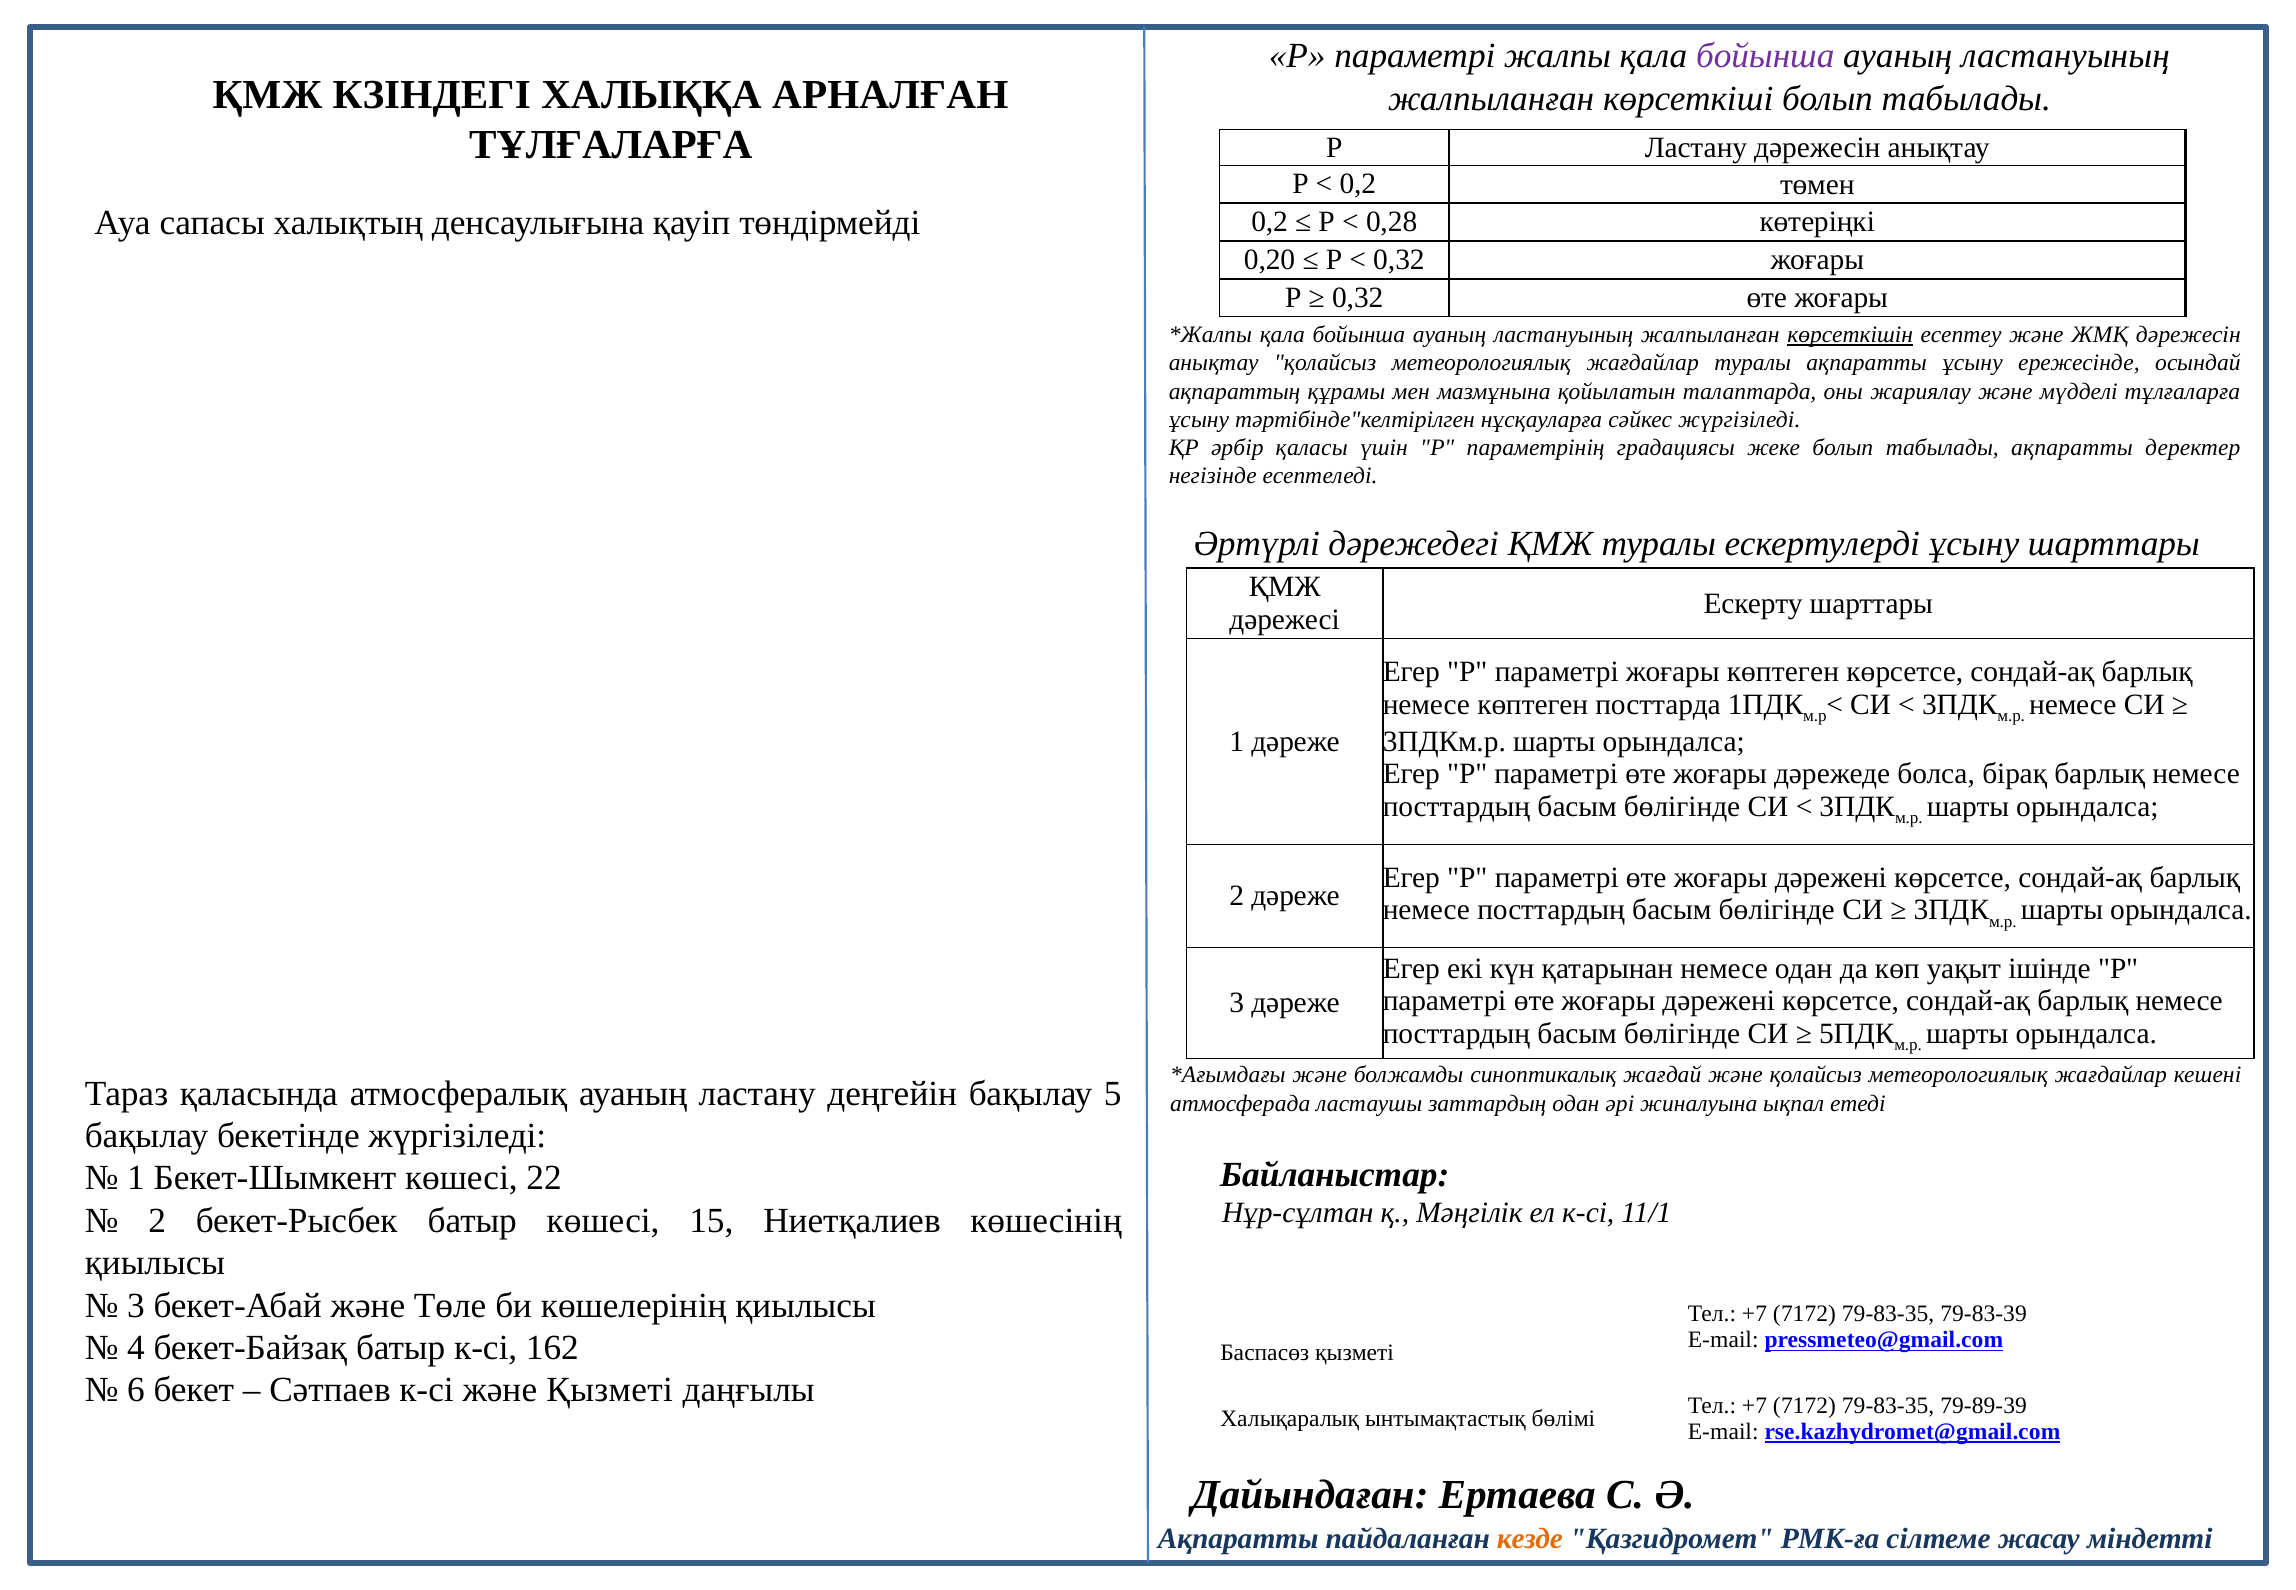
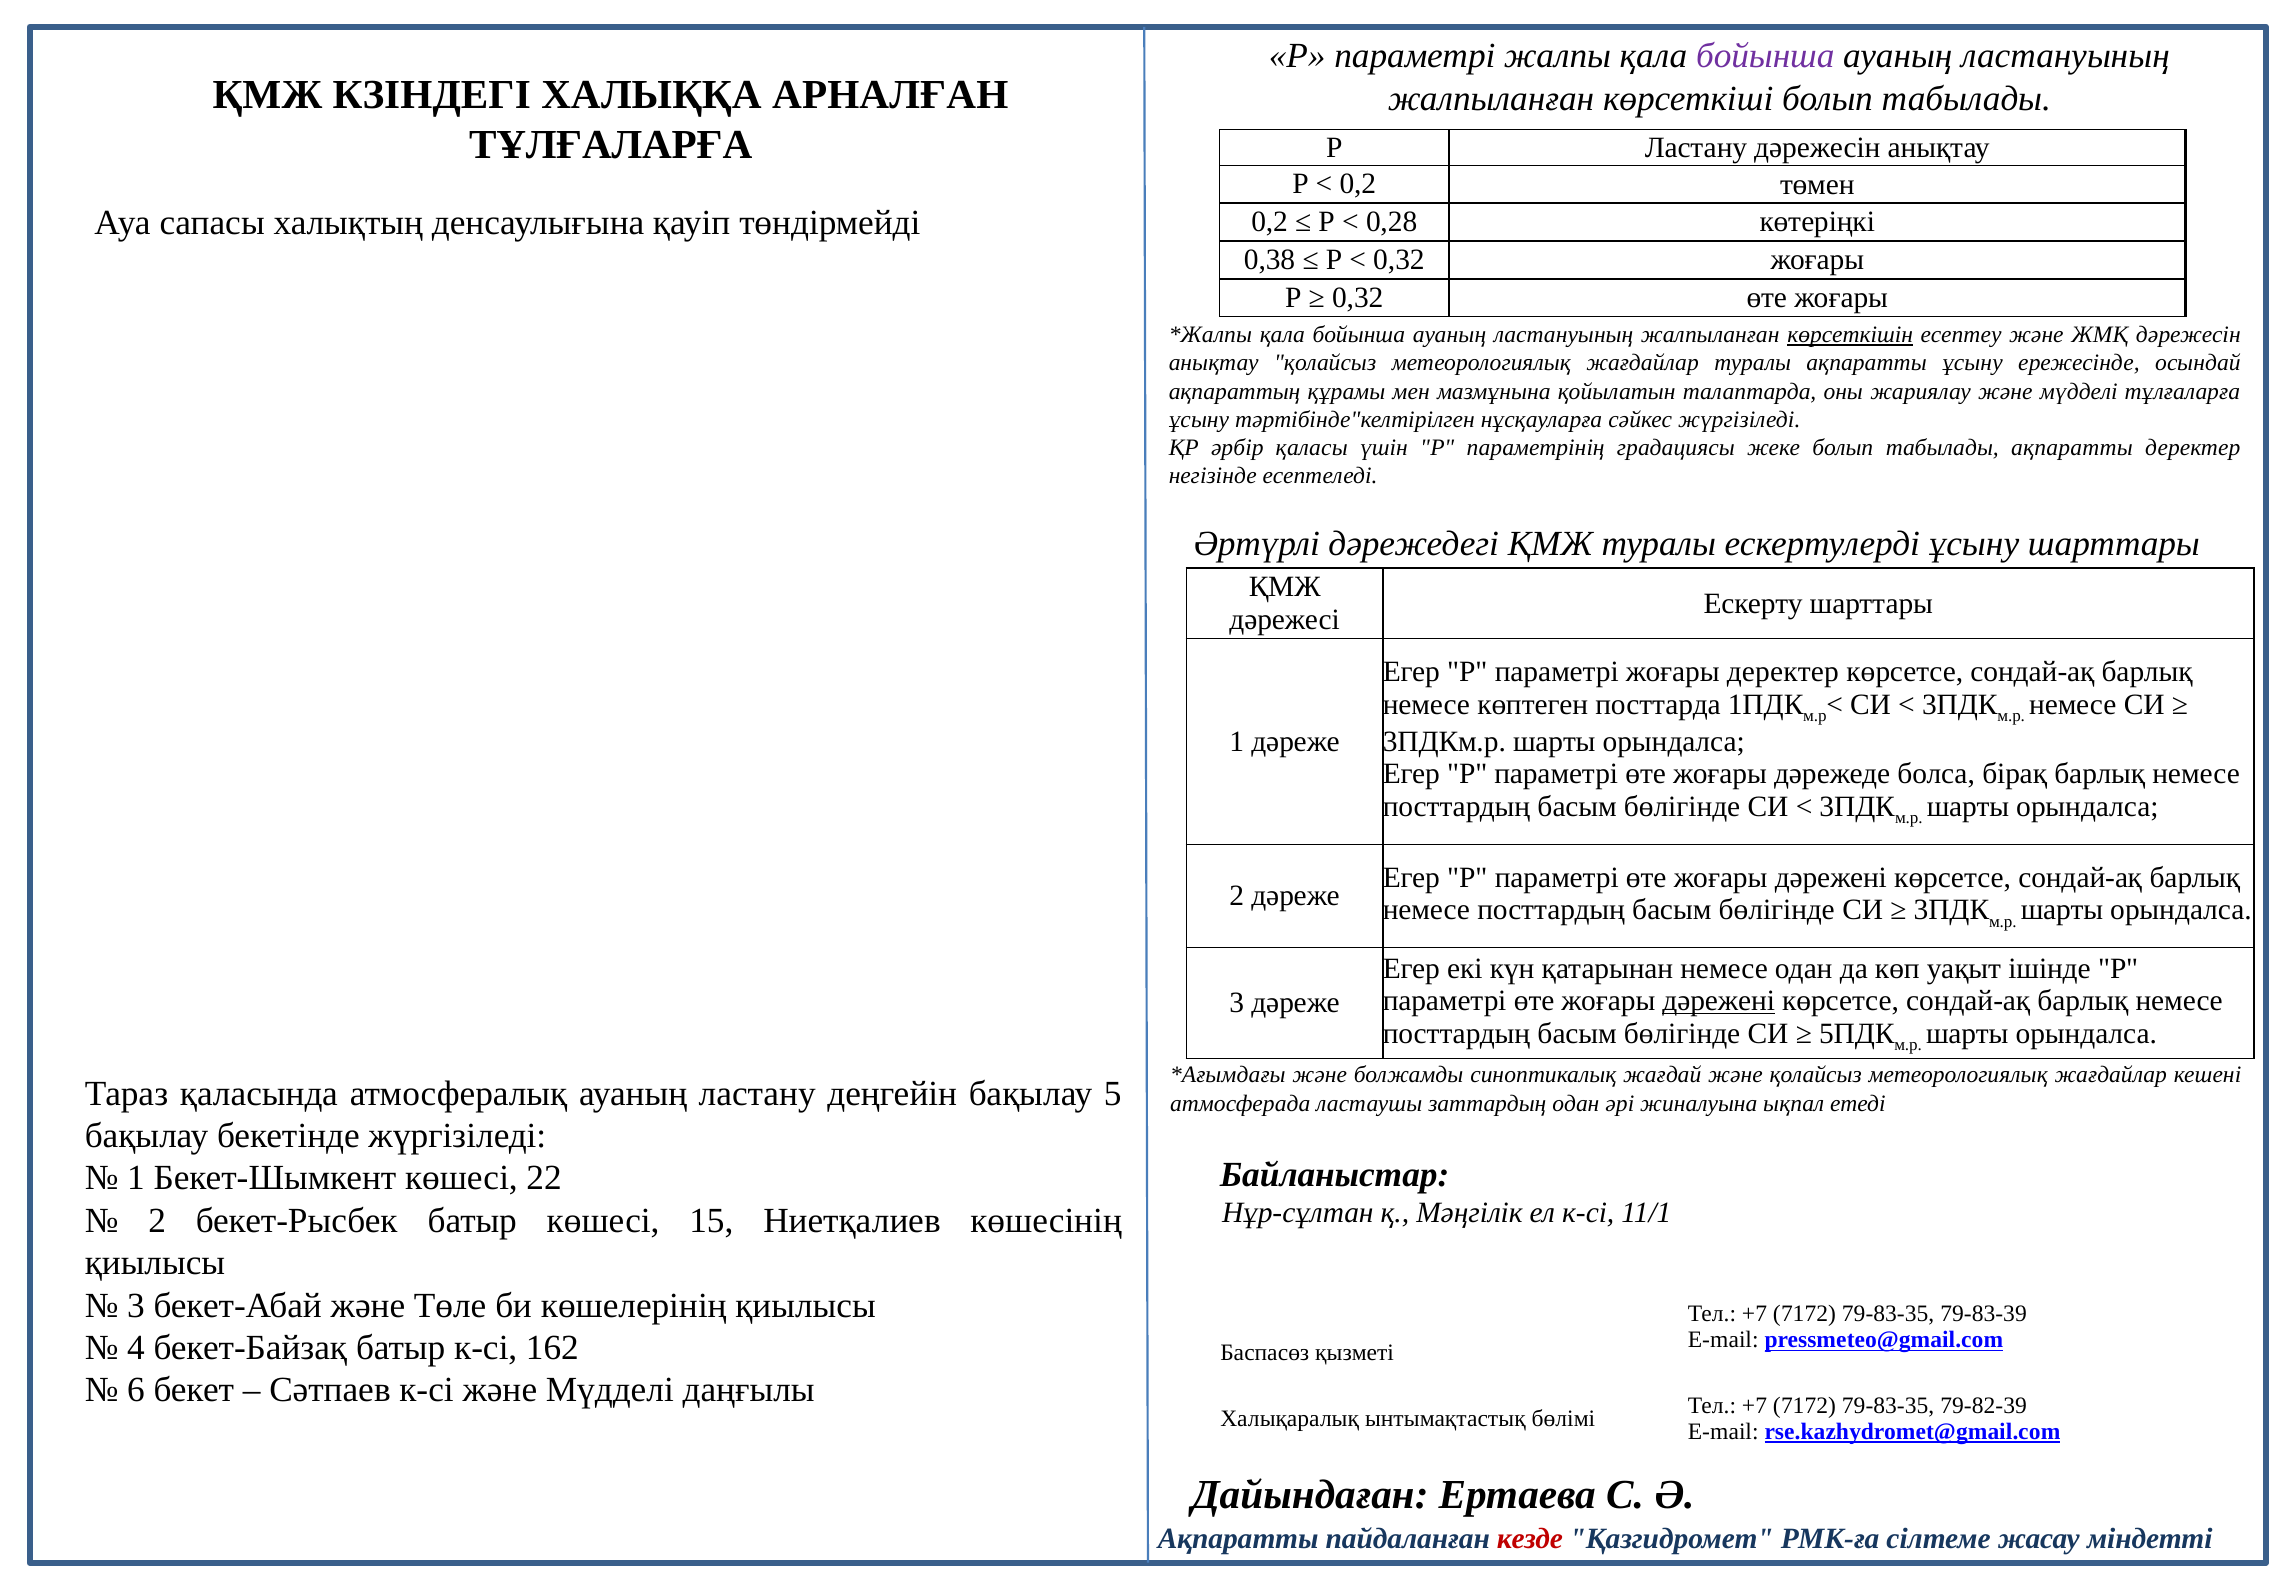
0,20: 0,20 -> 0,38
жоғары көптеген: көптеген -> деректер
дәрежені at (1719, 1001) underline: none -> present
к-сі және Қызметі: Қызметі -> Мүдделі
79-89-39: 79-89-39 -> 79-82-39
кезде colour: orange -> red
